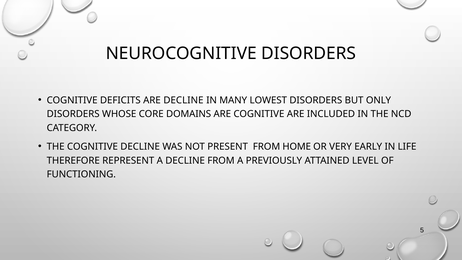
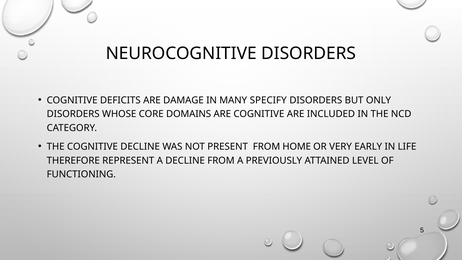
ARE DECLINE: DECLINE -> DAMAGE
LOWEST: LOWEST -> SPECIFY
